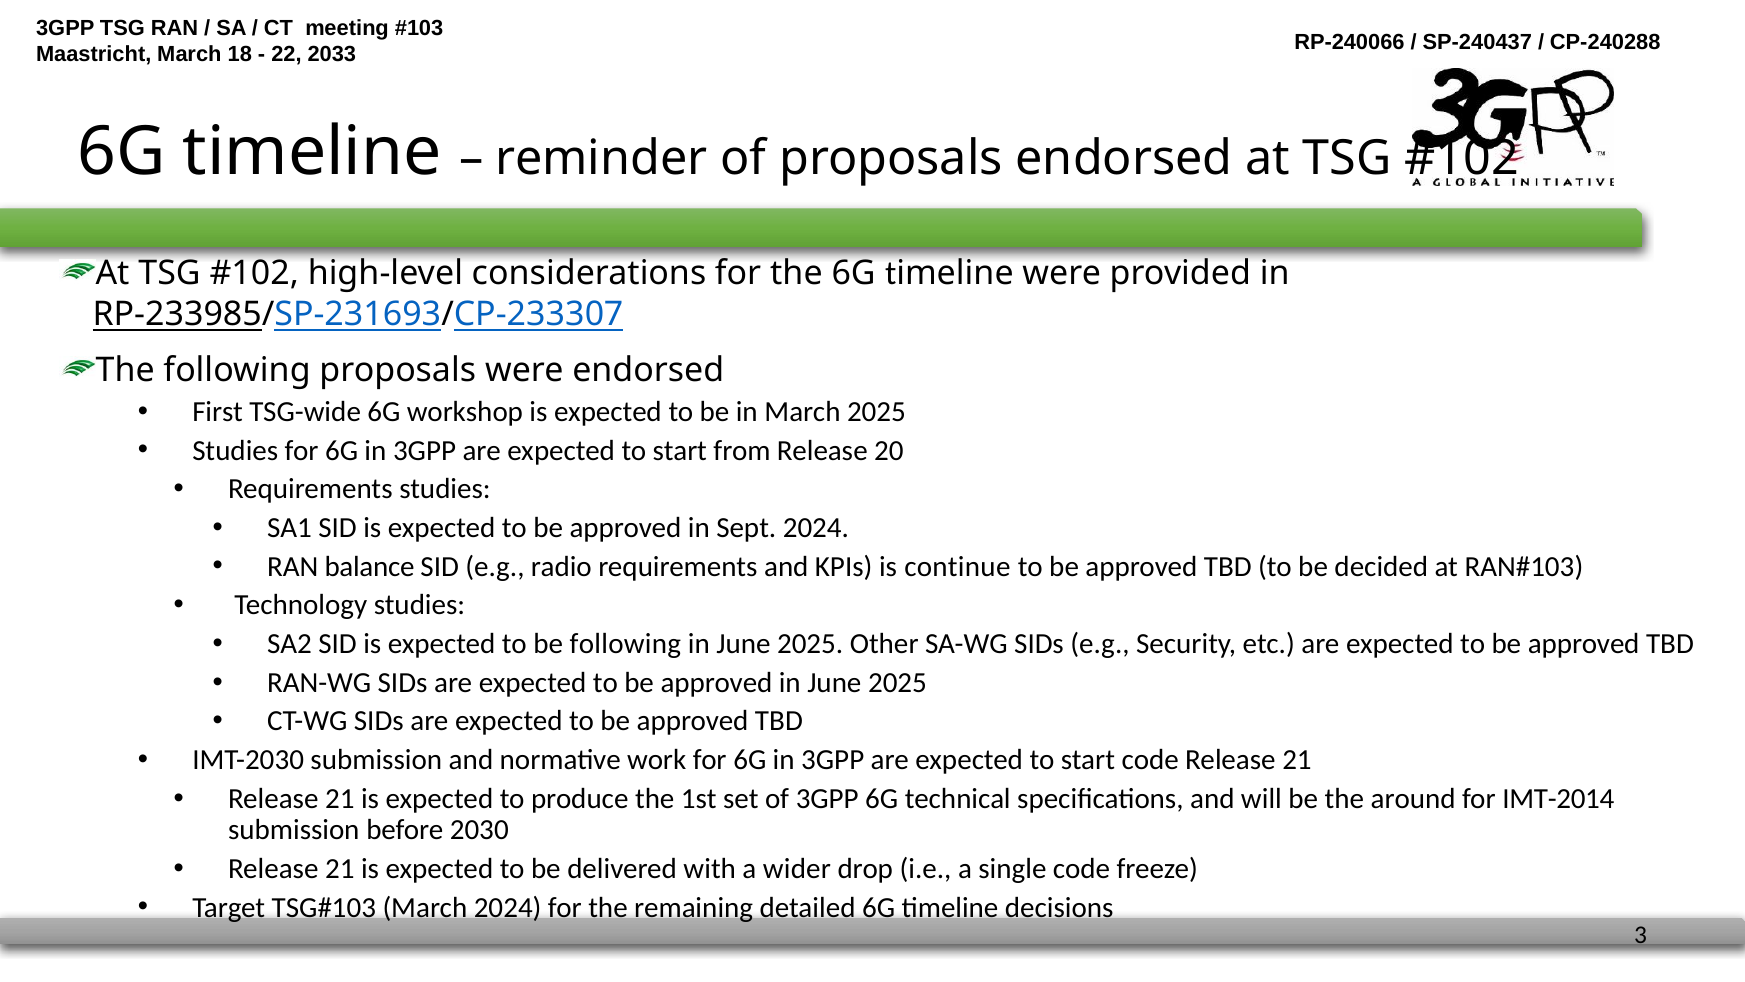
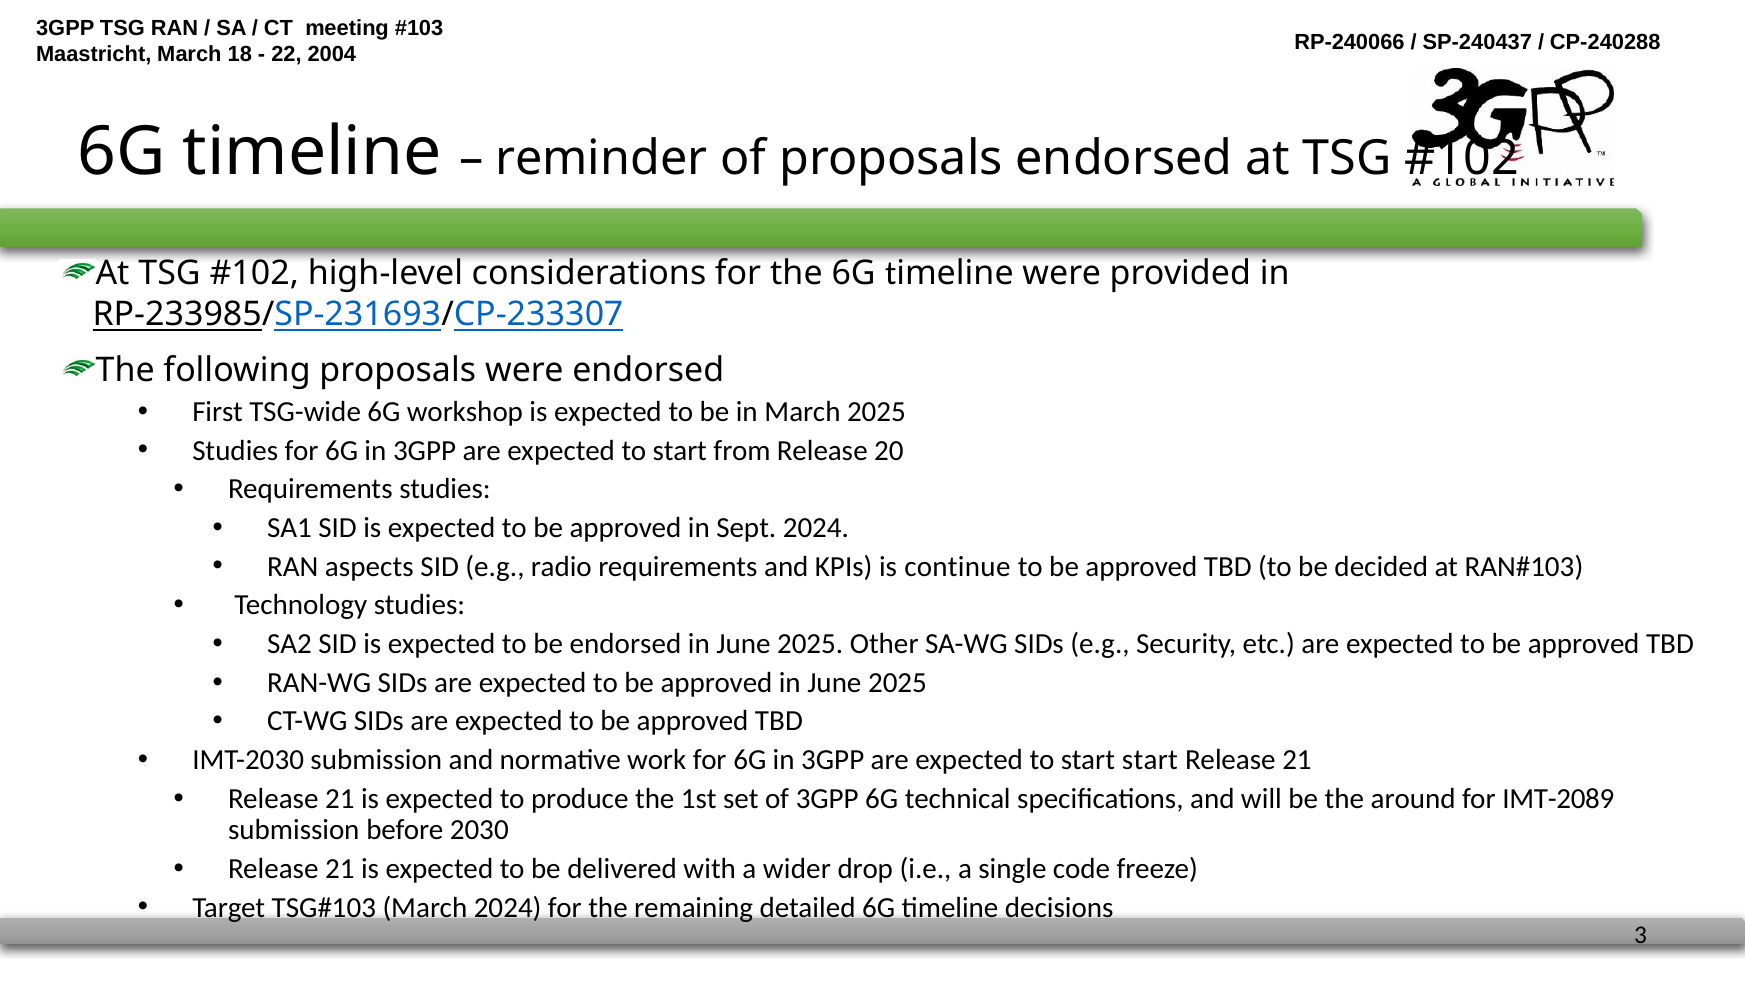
2033: 2033 -> 2004
balance: balance -> aspects
be following: following -> endorsed
start code: code -> start
IMT-2014: IMT-2014 -> IMT-2089
